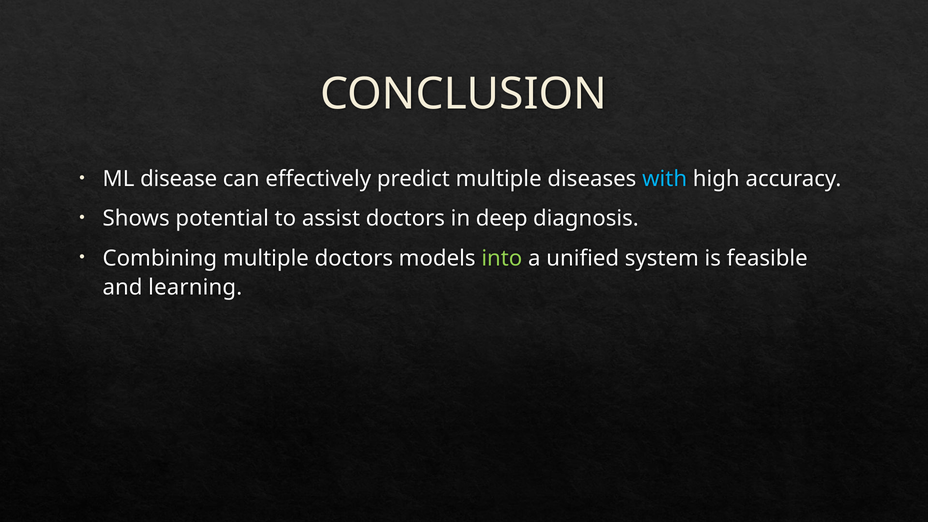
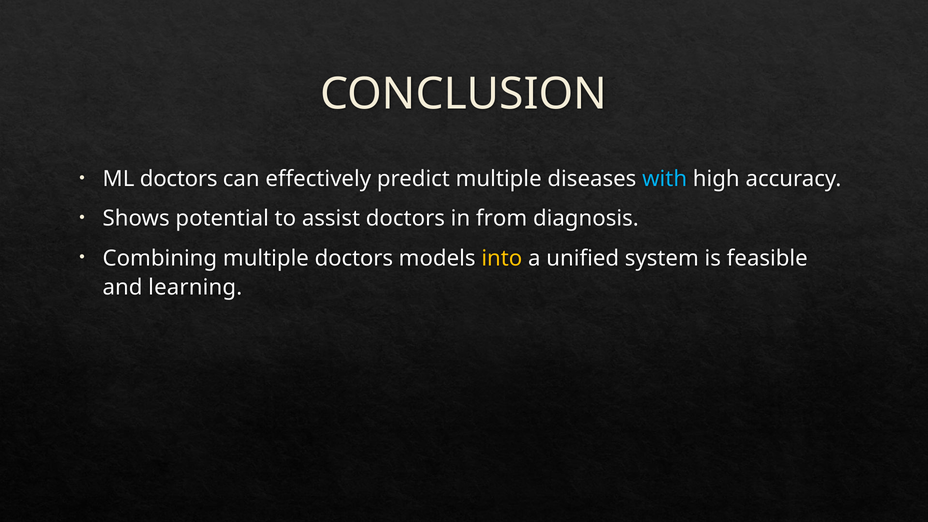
ML disease: disease -> doctors
deep: deep -> from
into colour: light green -> yellow
